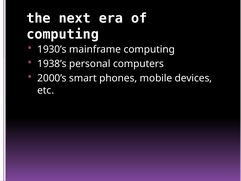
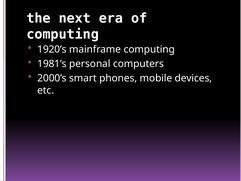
1930’s: 1930’s -> 1920’s
1938’s: 1938’s -> 1981’s
